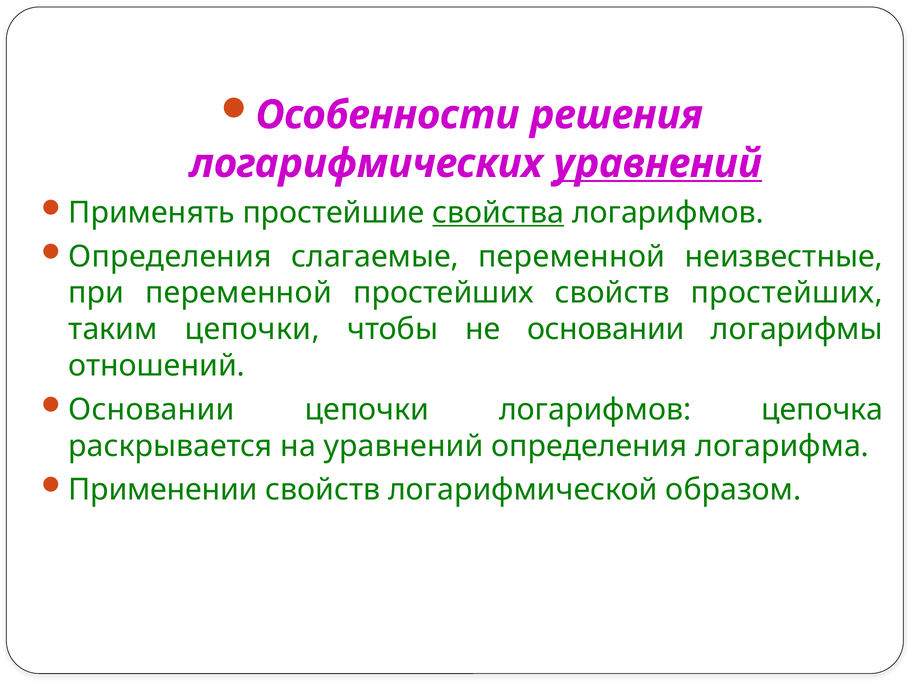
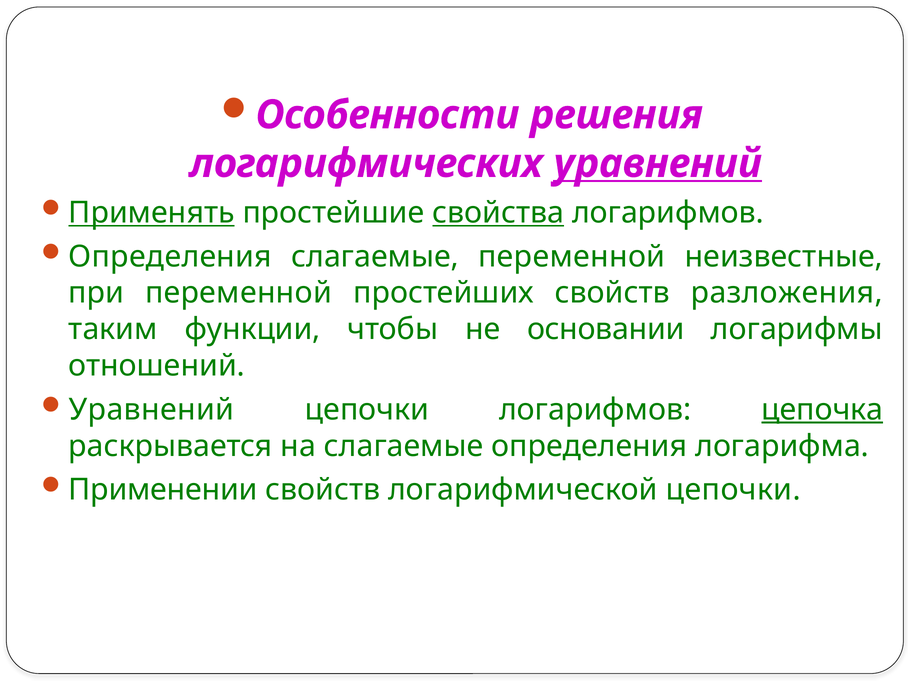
Применять underline: none -> present
свойств простейших: простейших -> разложения
таким цепочки: цепочки -> функции
Основании at (151, 409): Основании -> Уравнений
цепочка underline: none -> present
на уравнений: уравнений -> слагаемые
логарифмической образом: образом -> цепочки
